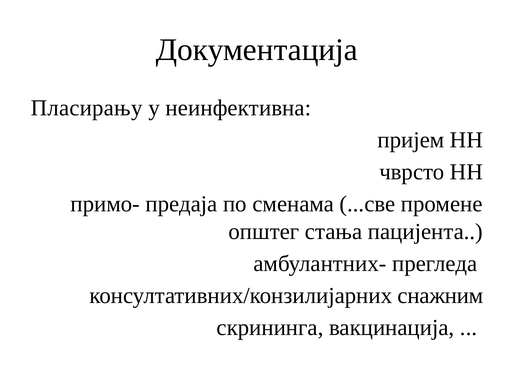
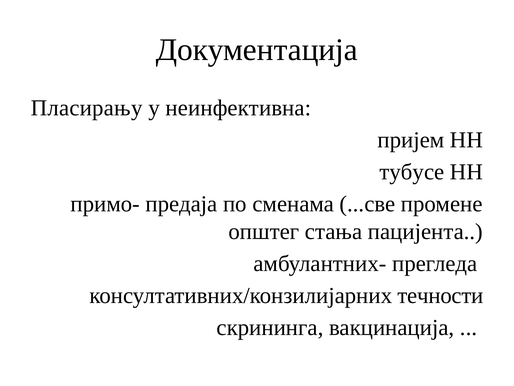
чврсто: чврсто -> тубусе
снажним: снажним -> течности
